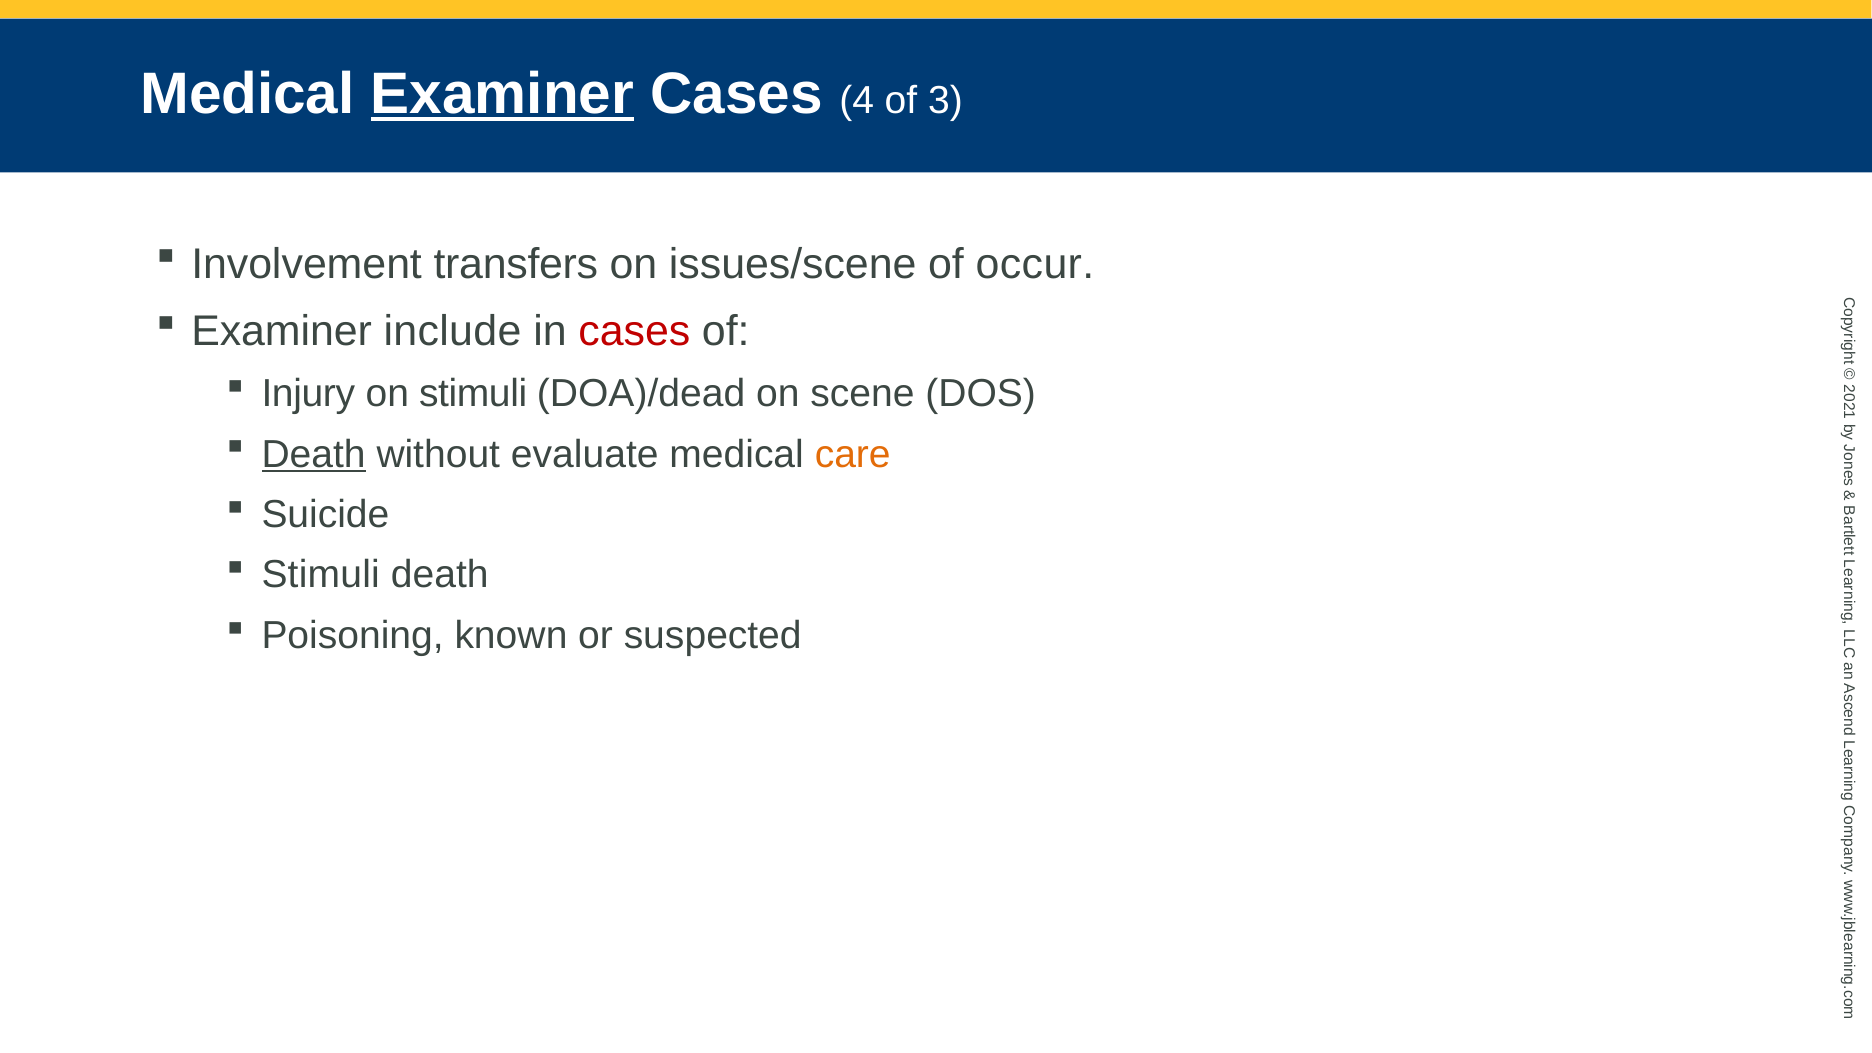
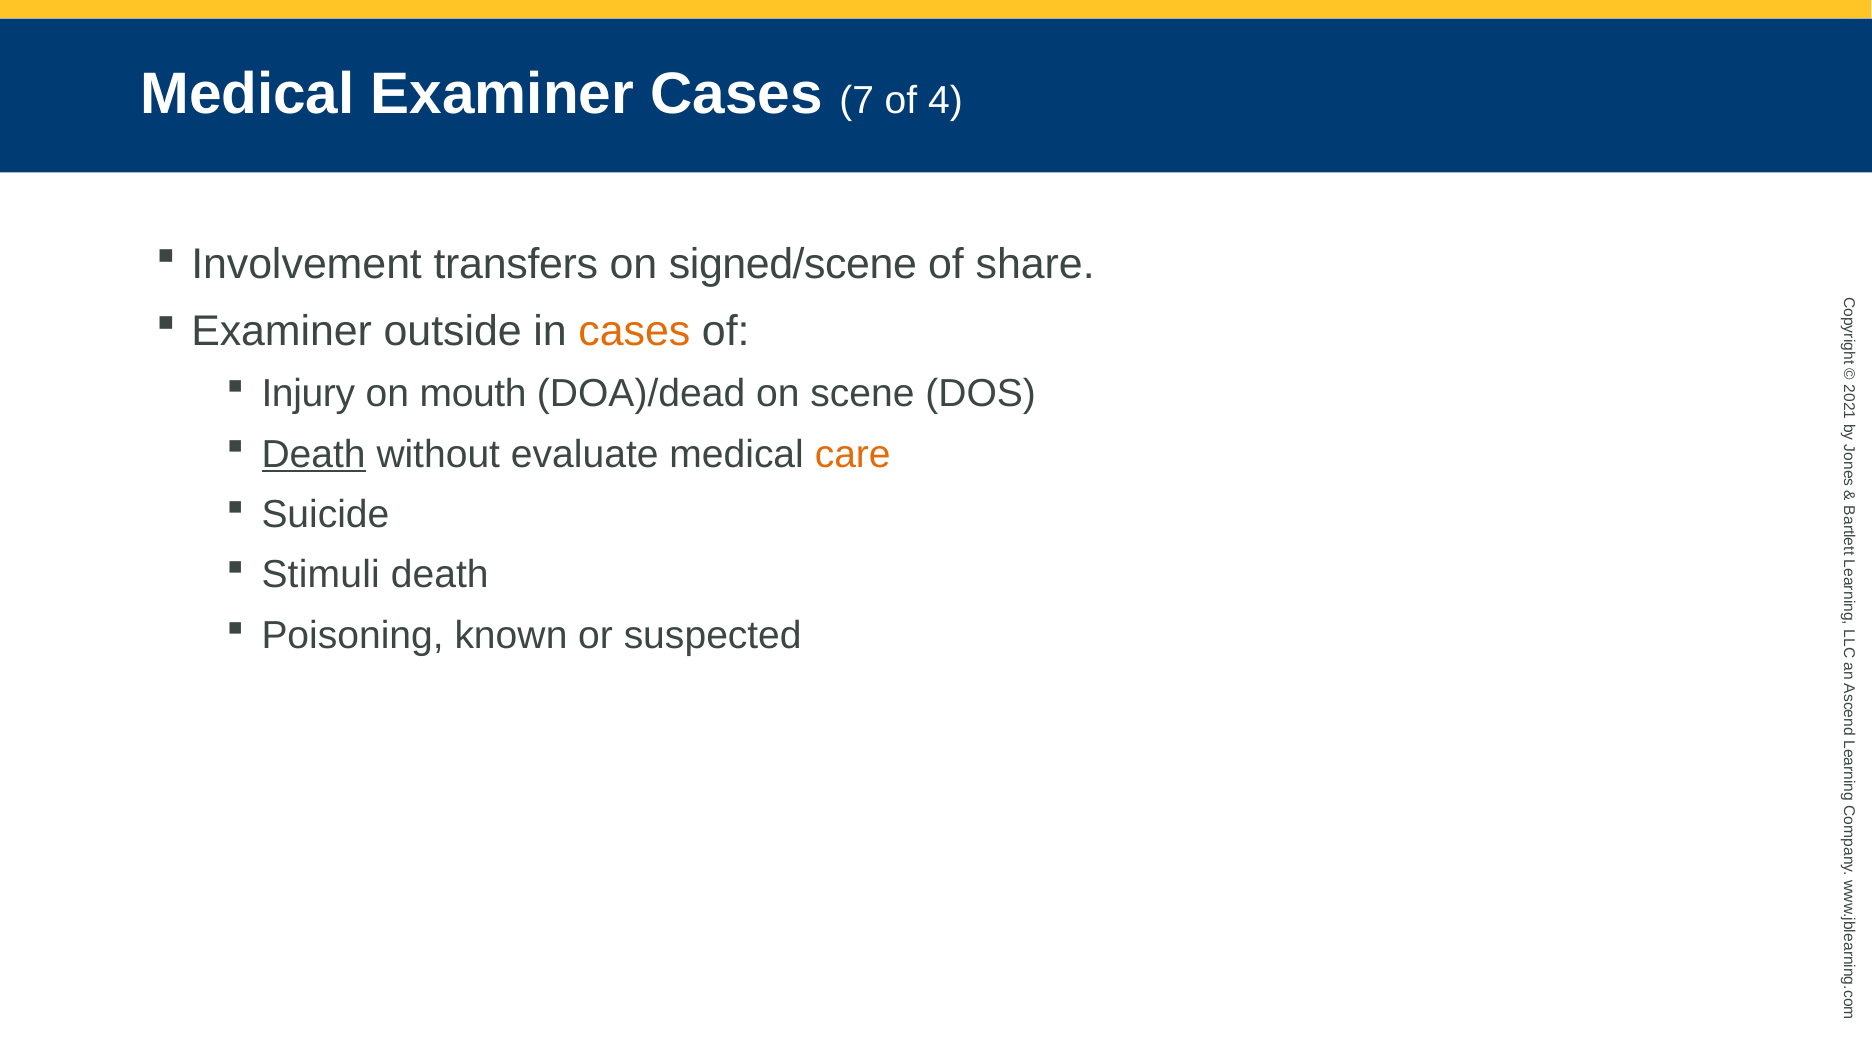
Examiner at (503, 94) underline: present -> none
4: 4 -> 7
3: 3 -> 4
issues/scene: issues/scene -> signed/scene
occur: occur -> share
include: include -> outside
cases at (634, 331) colour: red -> orange
on stimuli: stimuli -> mouth
